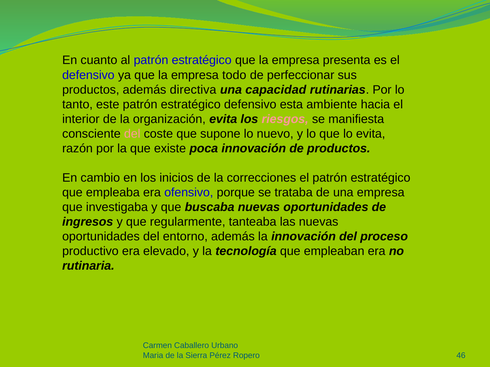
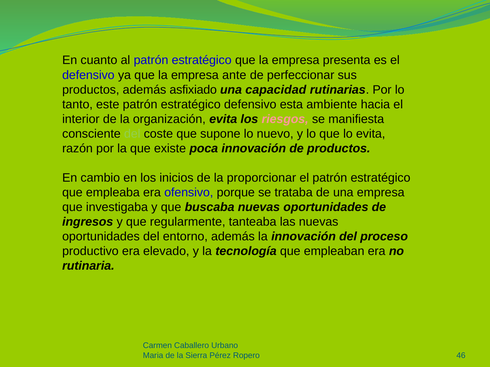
todo: todo -> ante
directiva: directiva -> asfixiado
del at (132, 134) colour: pink -> light green
correcciones: correcciones -> proporcionar
